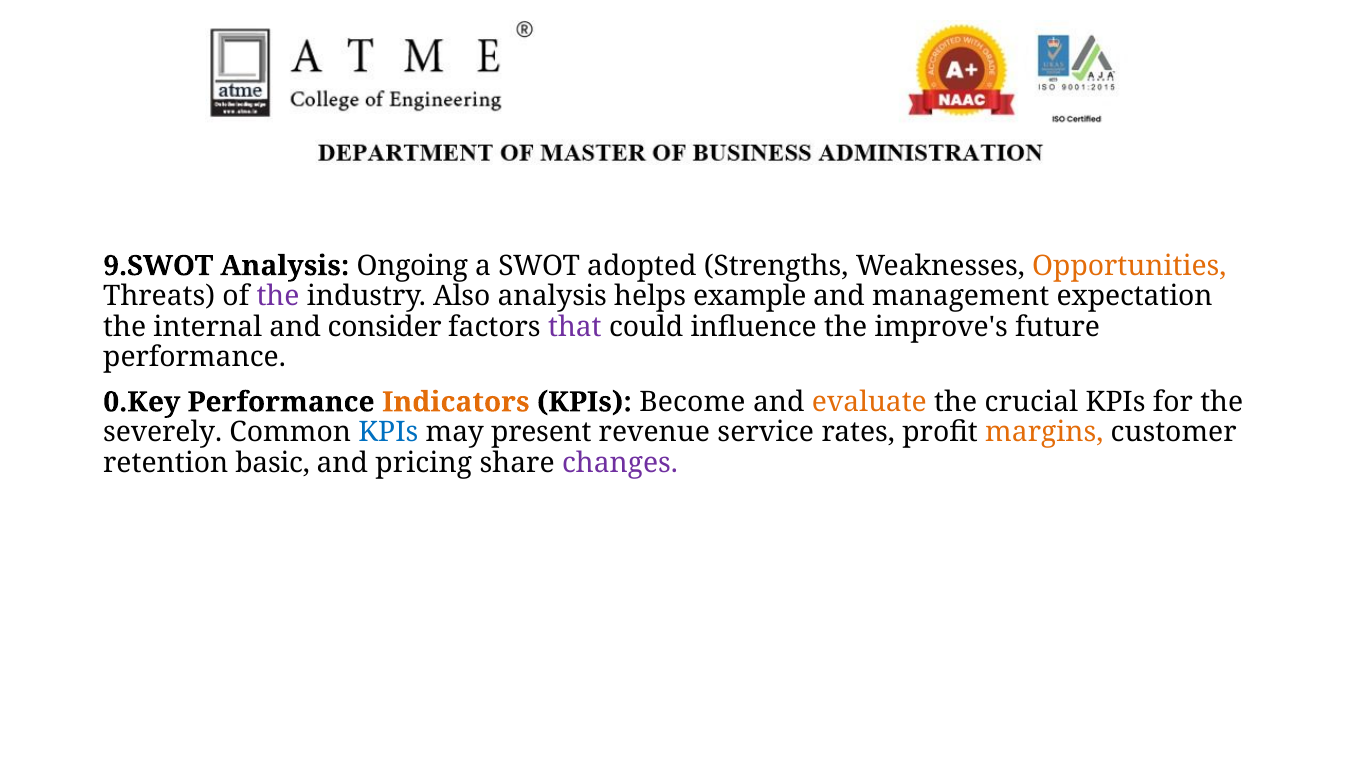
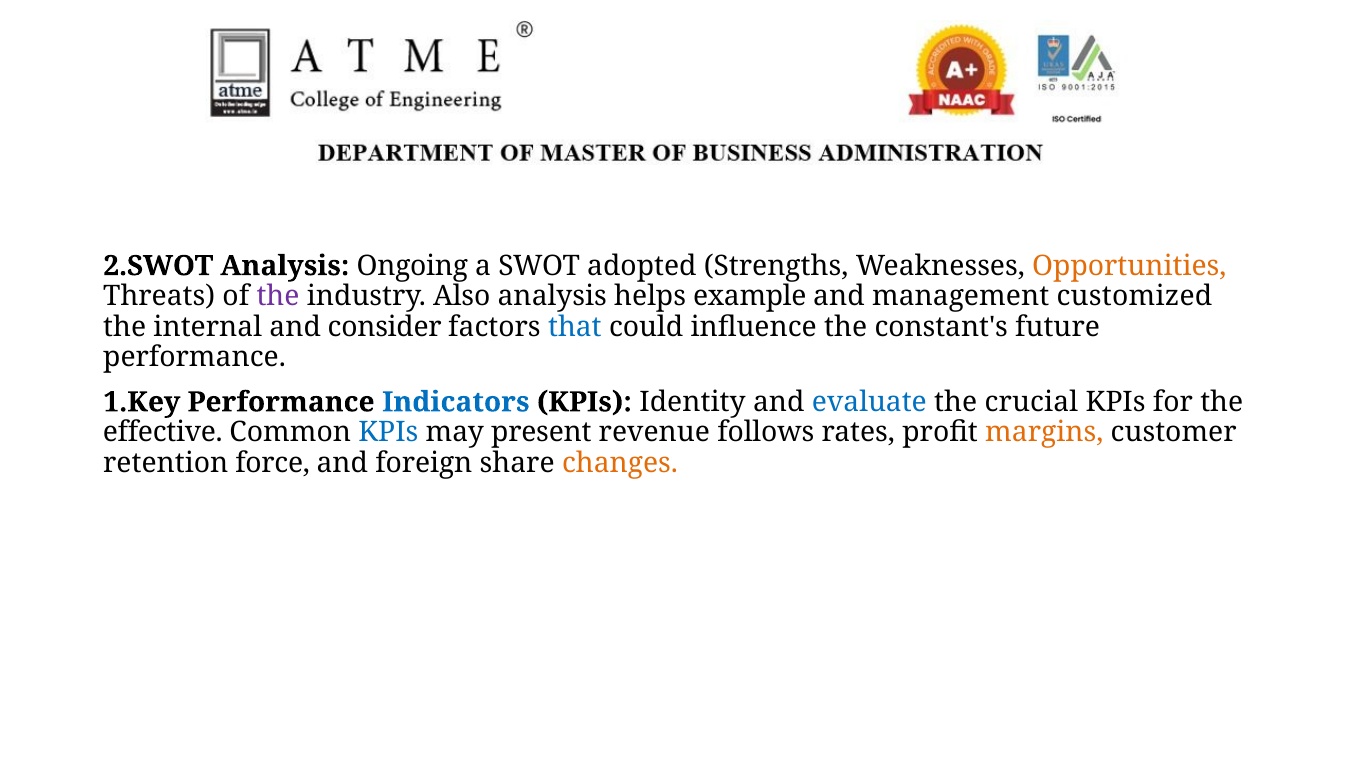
9.SWOT: 9.SWOT -> 2.SWOT
expectation: expectation -> customized
that colour: purple -> blue
improve's: improve's -> constant's
0.Key: 0.Key -> 1.Key
Indicators colour: orange -> blue
Become: Become -> Identity
evaluate colour: orange -> blue
severely: severely -> effective
service: service -> follows
basic: basic -> force
pricing: pricing -> foreign
changes colour: purple -> orange
